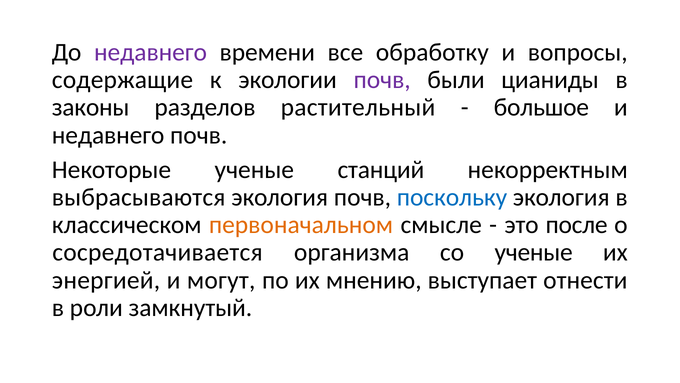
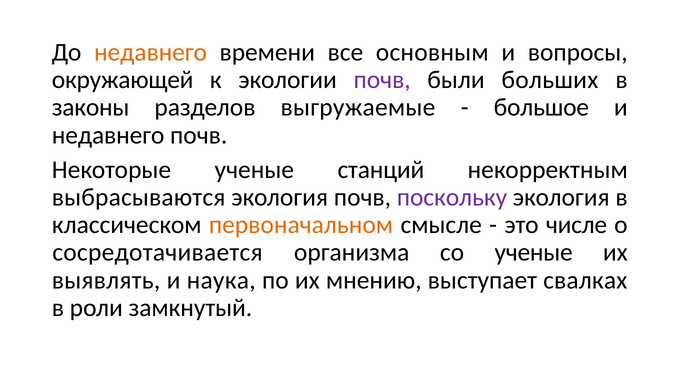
недавнего at (151, 52) colour: purple -> orange
обработку: обработку -> основным
содержащие: содержащие -> окружающей
цианиды: цианиды -> больших
растительный: растительный -> выгружаемые
поскольку colour: blue -> purple
после: после -> числе
энергией: энергией -> выявлять
могут: могут -> наука
отнести: отнести -> свалках
